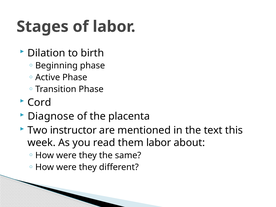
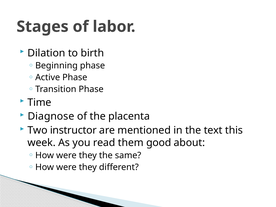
Cord: Cord -> Time
them labor: labor -> good
